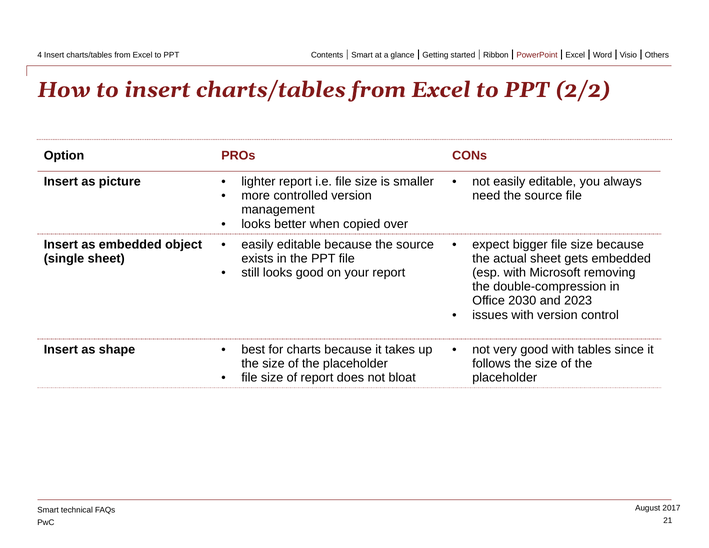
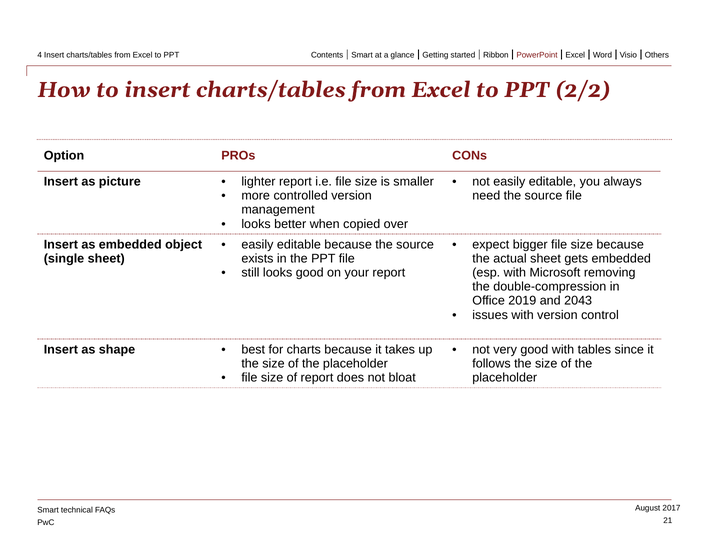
2030: 2030 -> 2019
2023: 2023 -> 2043
